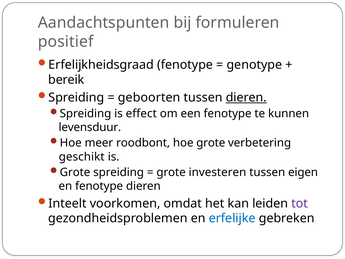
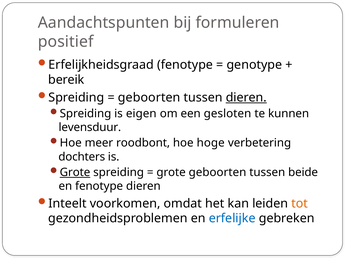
effect: effect -> eigen
een fenotype: fenotype -> gesloten
hoe grote: grote -> hoge
geschikt: geschikt -> dochters
Grote at (75, 172) underline: none -> present
grote investeren: investeren -> geboorten
eigen: eigen -> beide
tot colour: purple -> orange
